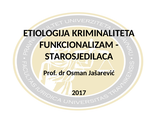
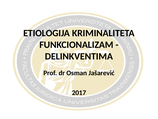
STAROSJEDILACA: STAROSJEDILACA -> DELINKVENTIMA
